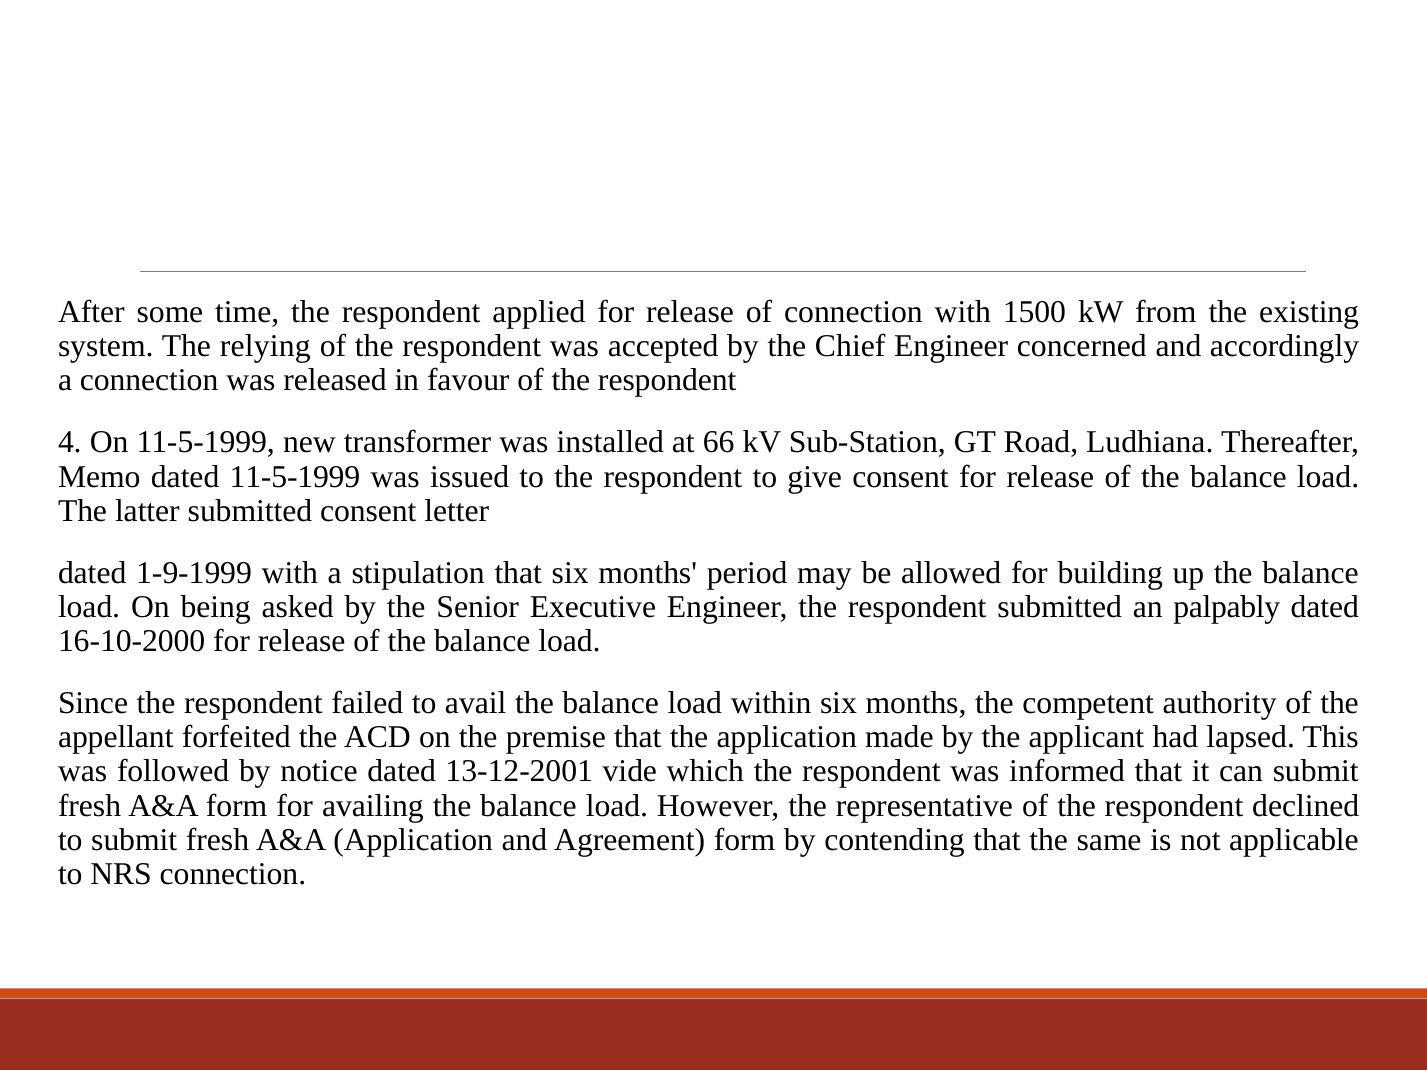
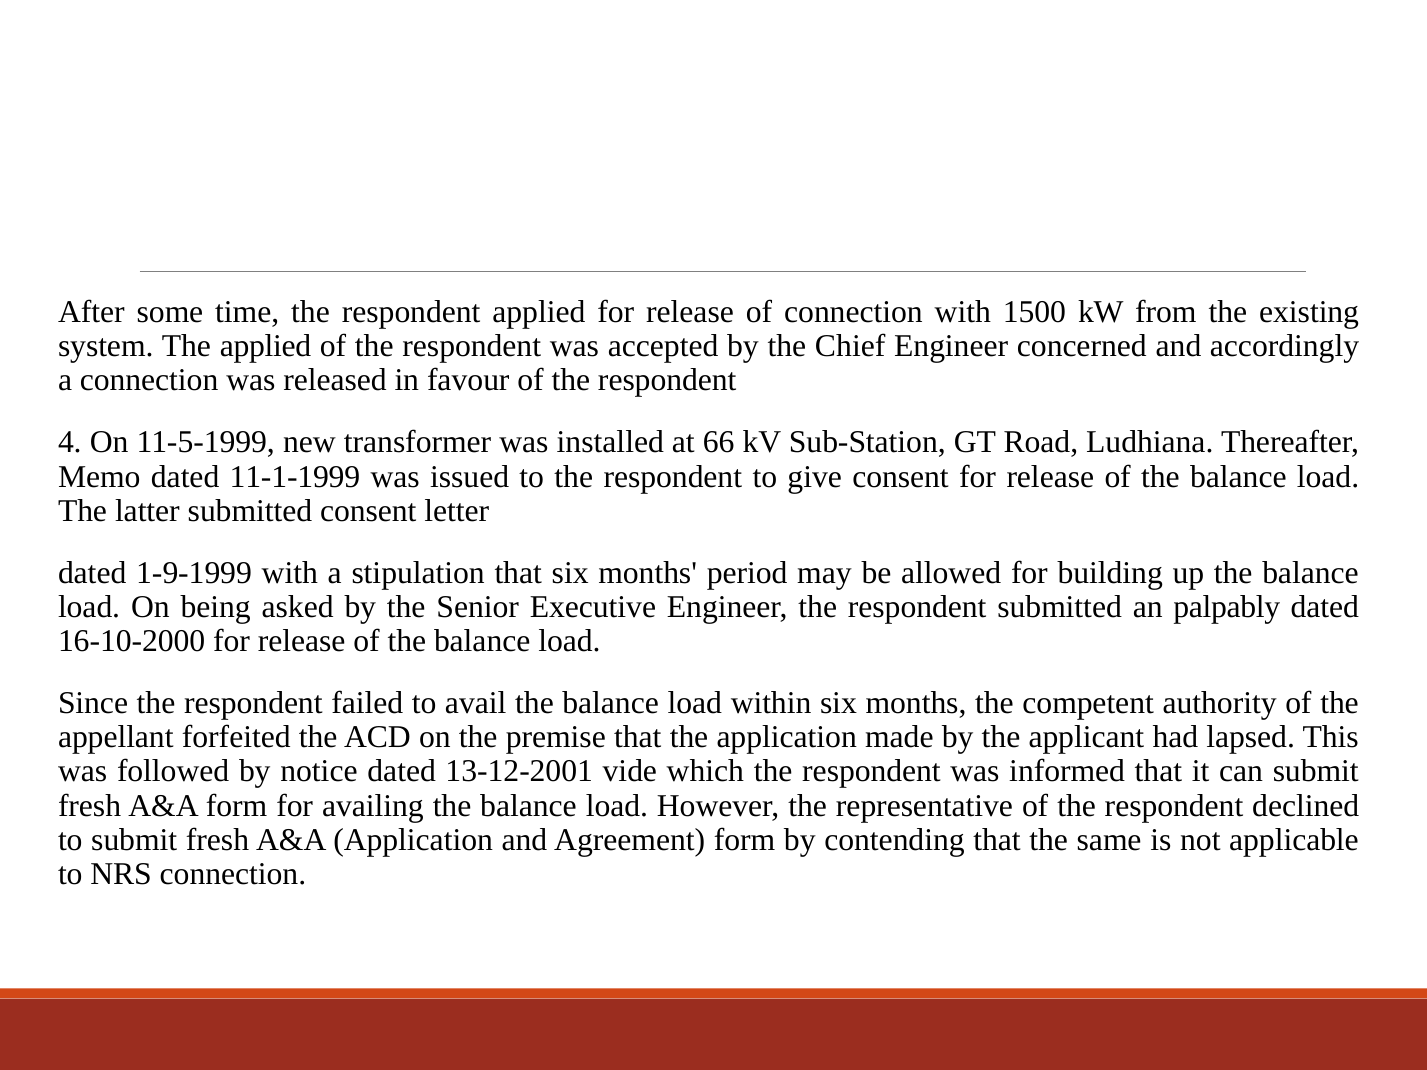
The relying: relying -> applied
dated 11-5-1999: 11-5-1999 -> 11-1-1999
